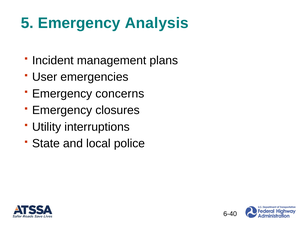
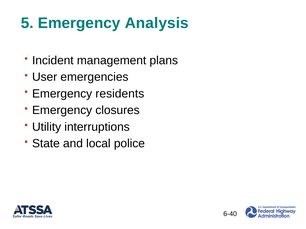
concerns: concerns -> residents
